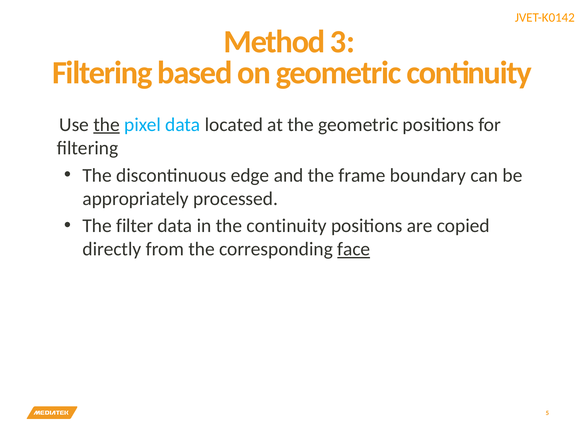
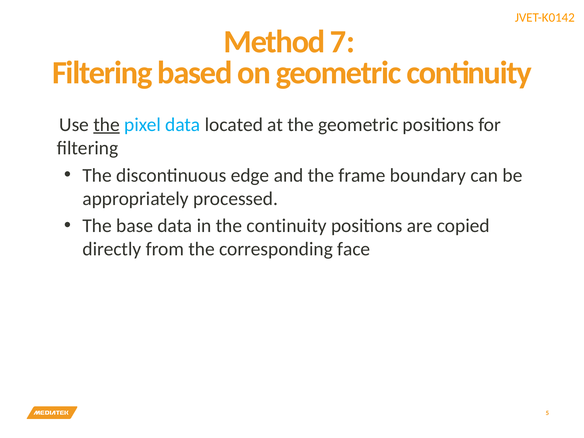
3: 3 -> 7
filter: filter -> base
face underline: present -> none
